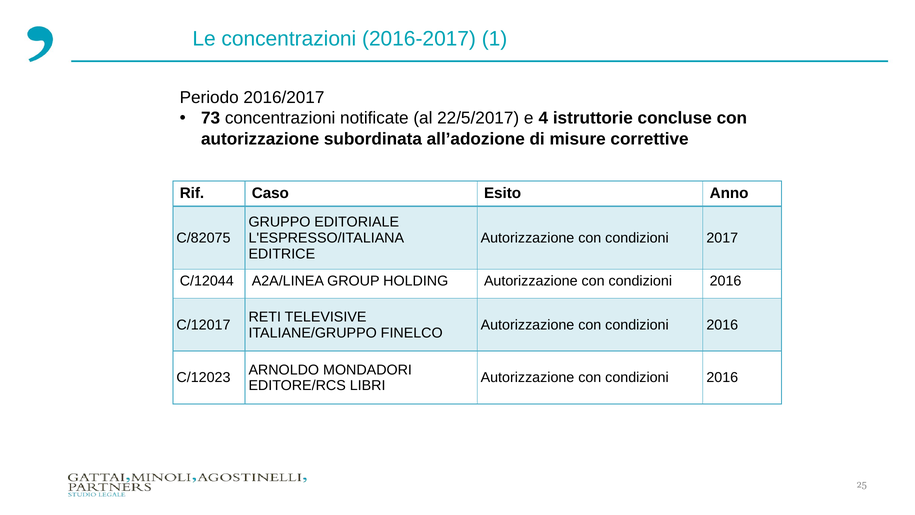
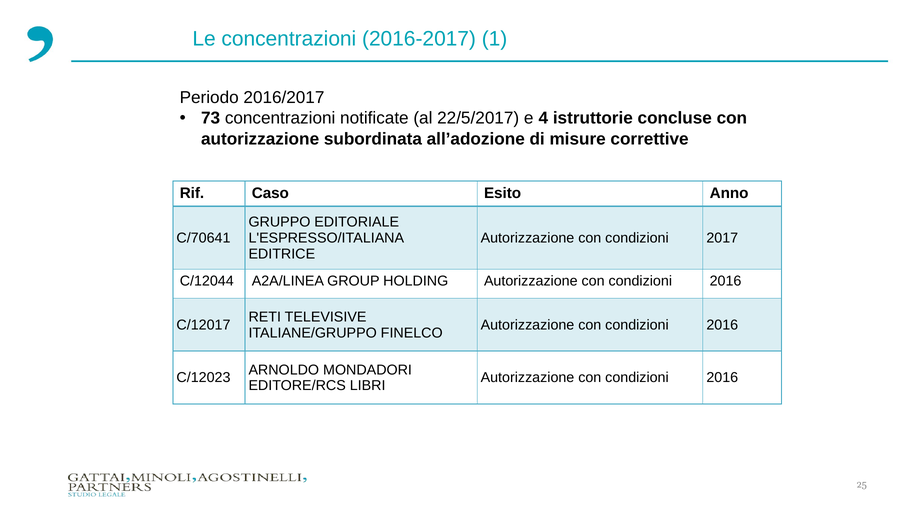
C/82075: C/82075 -> C/70641
